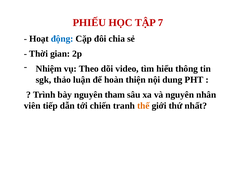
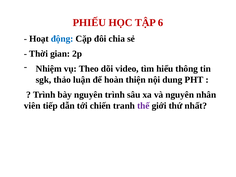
7: 7 -> 6
nguyên tham: tham -> trình
thế colour: orange -> purple
